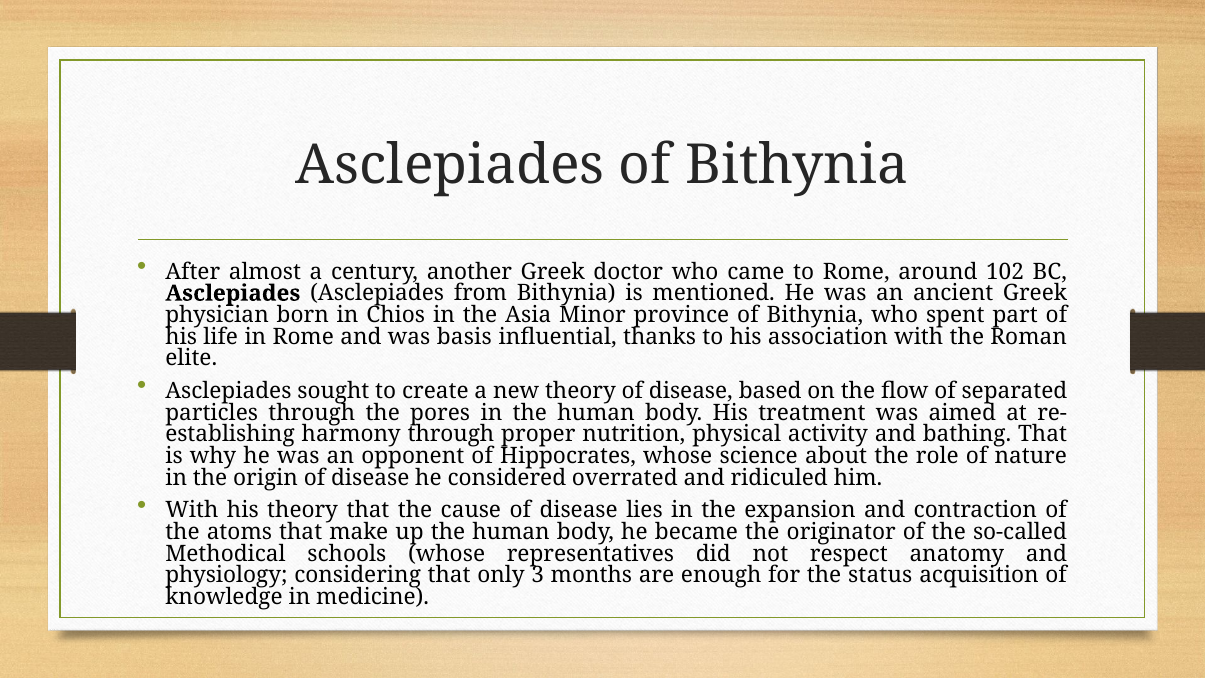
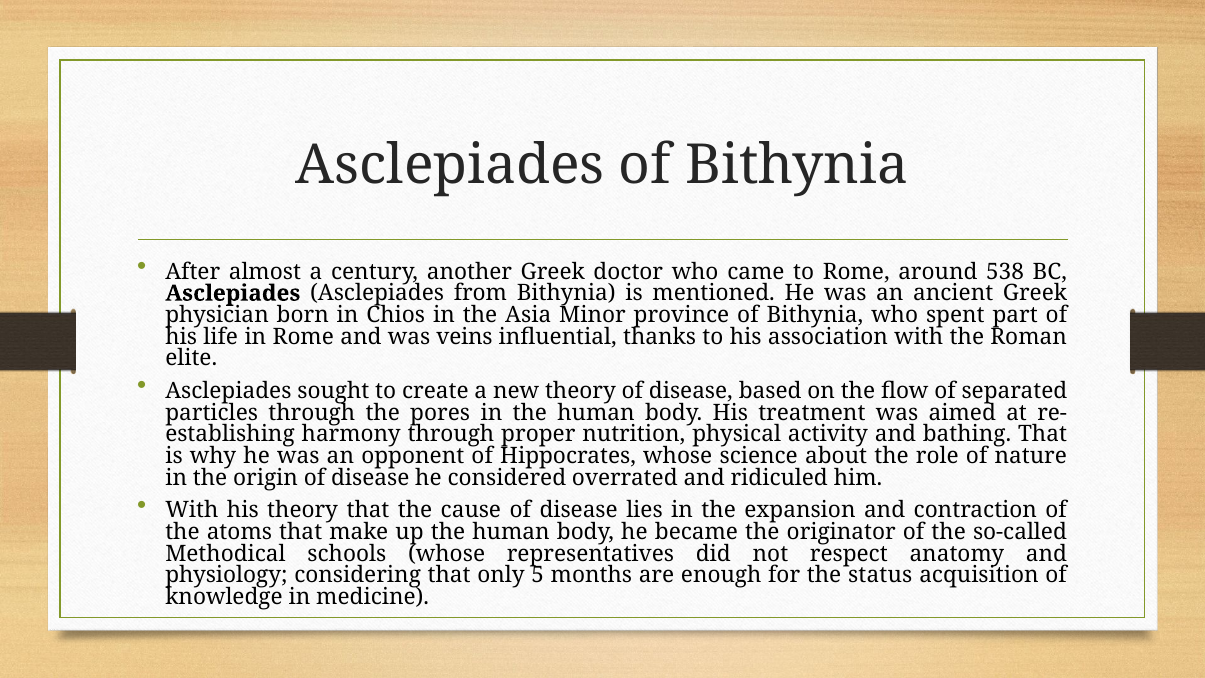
102: 102 -> 538
basis: basis -> veins
3: 3 -> 5
